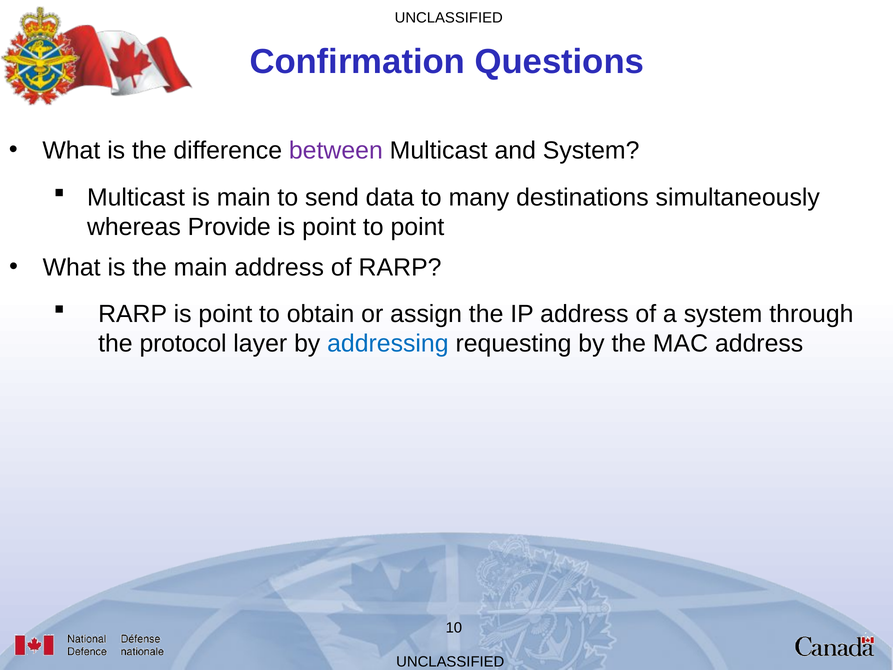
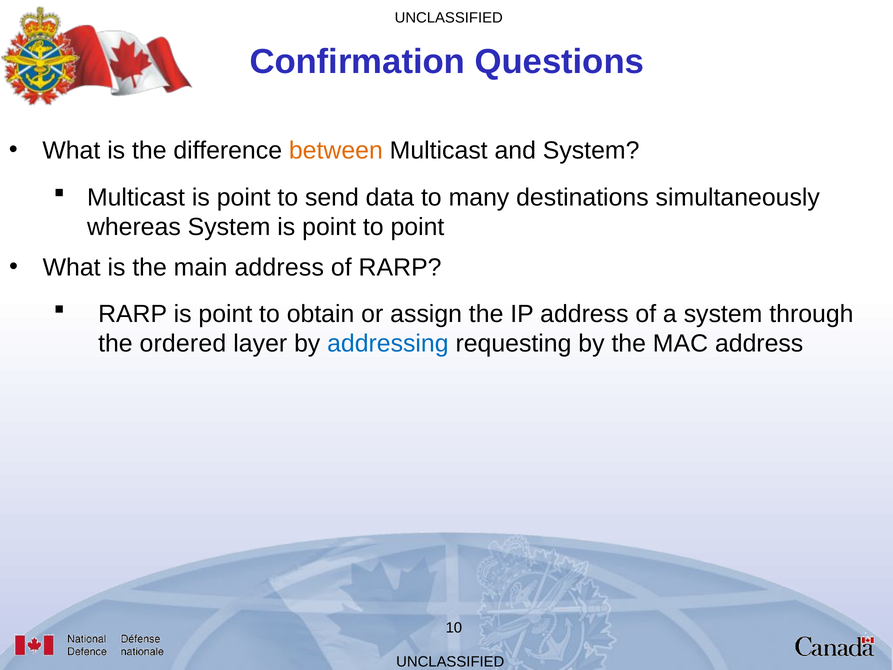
between colour: purple -> orange
Multicast is main: main -> point
whereas Provide: Provide -> System
protocol: protocol -> ordered
